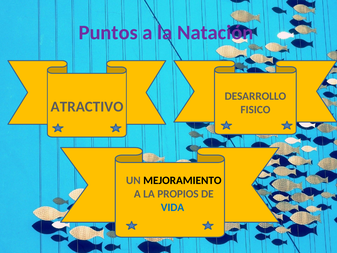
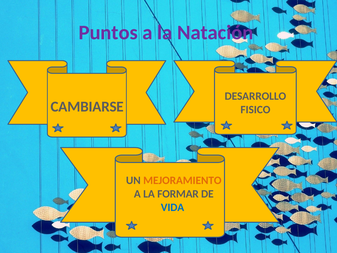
ATRACTIVO: ATRACTIVO -> CAMBIARSE
MEJORAMIENTO colour: black -> orange
PROPIOS: PROPIOS -> FORMAR
